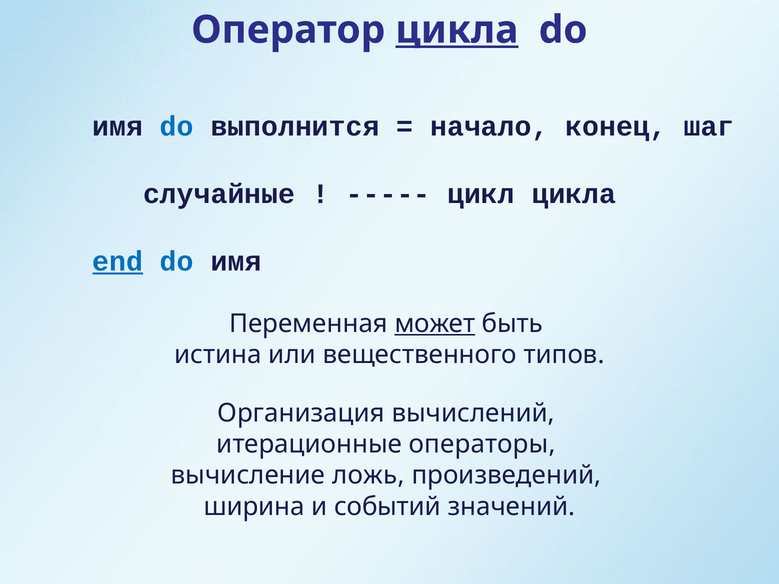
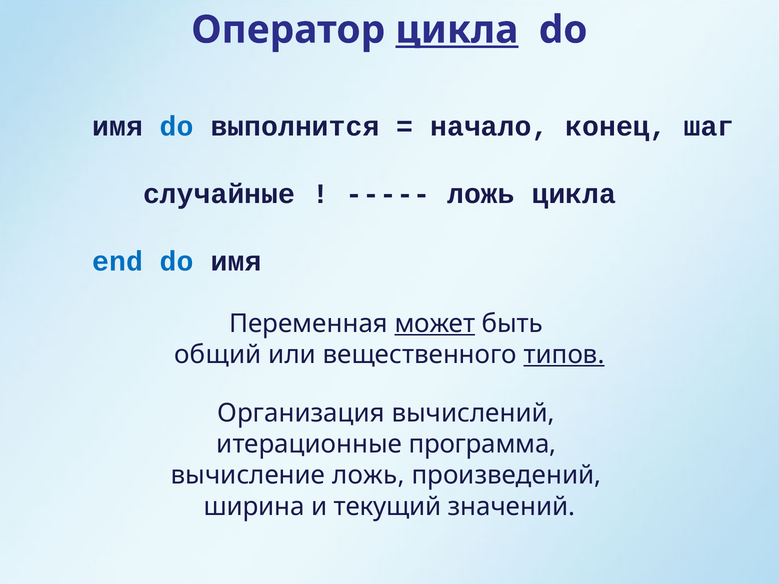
цикл at (481, 194): цикл -> ложь
end underline: present -> none
истина: истина -> общий
типов underline: none -> present
операторы: операторы -> программа
событий: событий -> текущий
